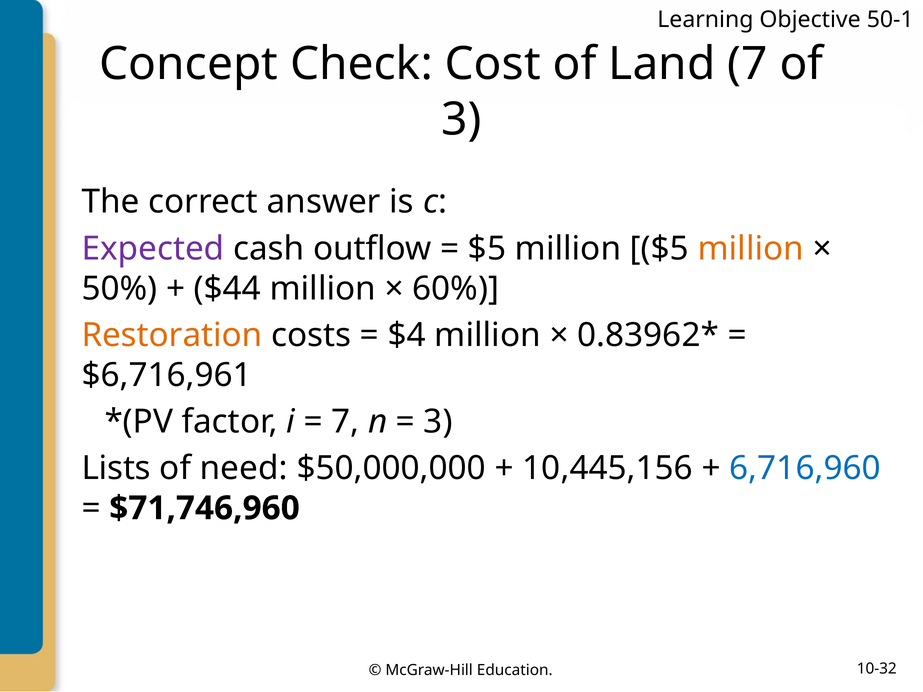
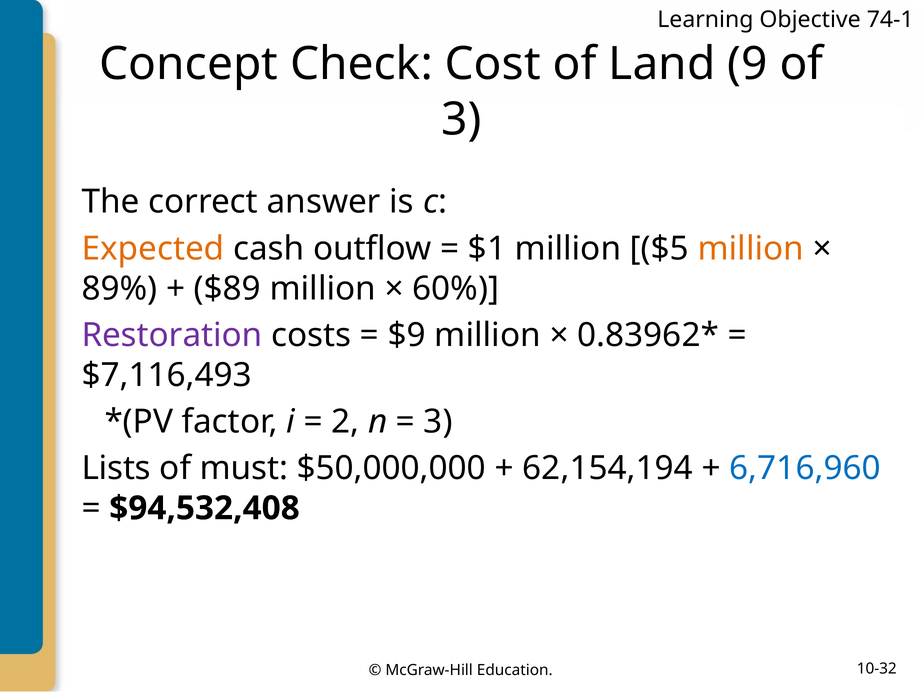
50-1: 50-1 -> 74-1
Land 7: 7 -> 9
Expected colour: purple -> orange
$5 at (487, 249): $5 -> $1
50%: 50% -> 89%
$44: $44 -> $89
Restoration colour: orange -> purple
$4: $4 -> $9
$6,716,961: $6,716,961 -> $7,116,493
7 at (345, 422): 7 -> 2
need: need -> must
10,445,156: 10,445,156 -> 62,154,194
$71,746,960: $71,746,960 -> $94,532,408
